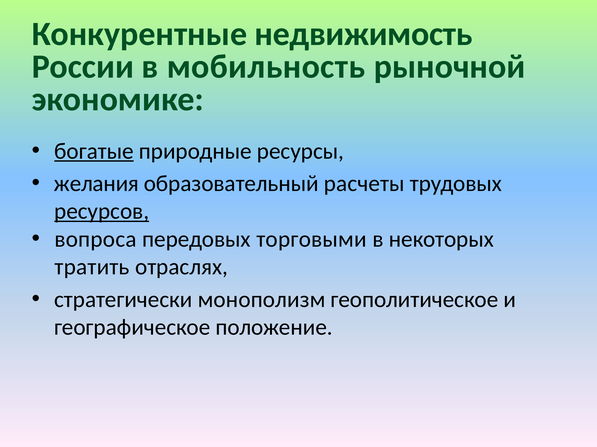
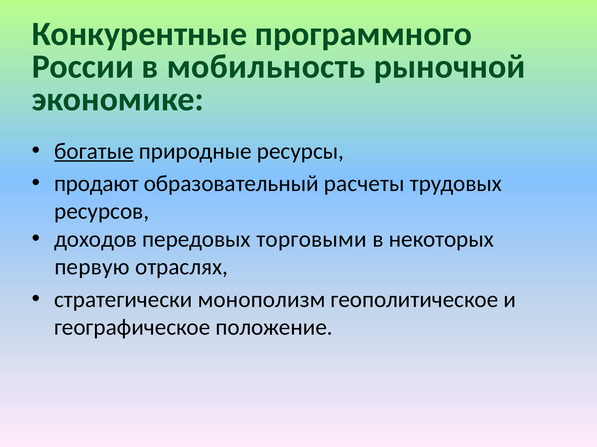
недвижимость: недвижимость -> программного
желания: желания -> продают
ресурсов underline: present -> none
вопроса: вопроса -> доходов
тратить: тратить -> первую
